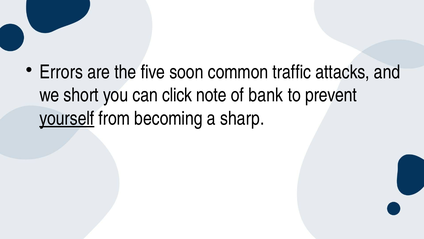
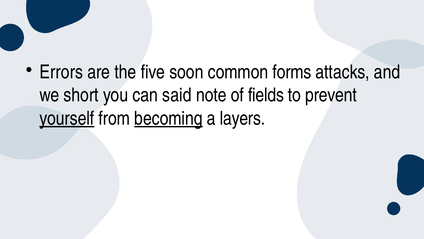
traffic: traffic -> forms
click: click -> said
bank: bank -> fields
becoming underline: none -> present
sharp: sharp -> layers
